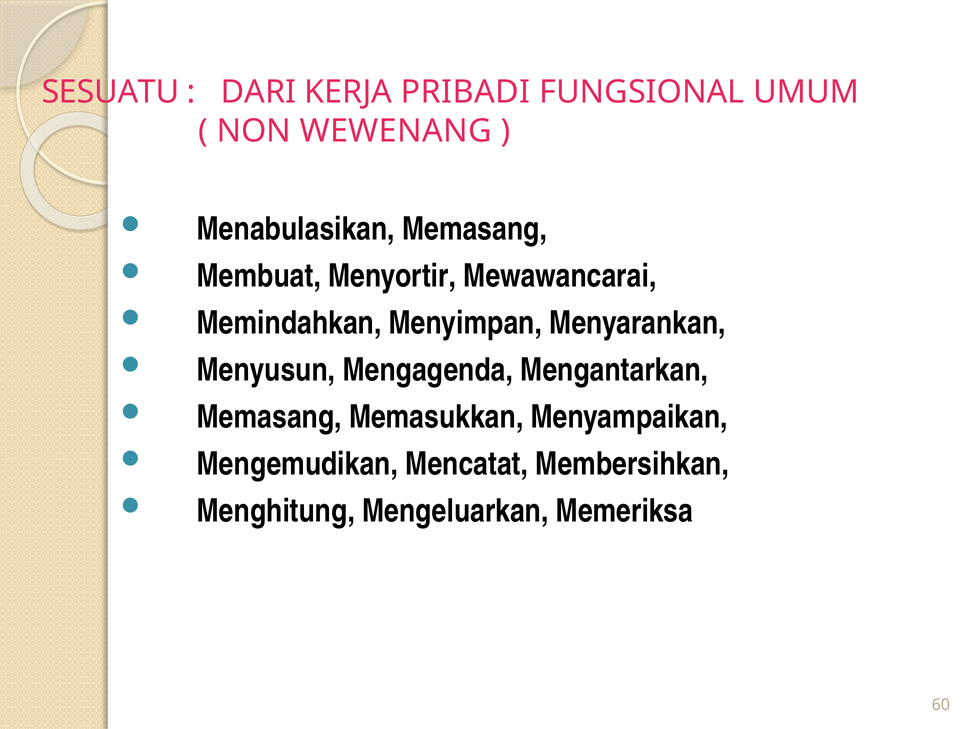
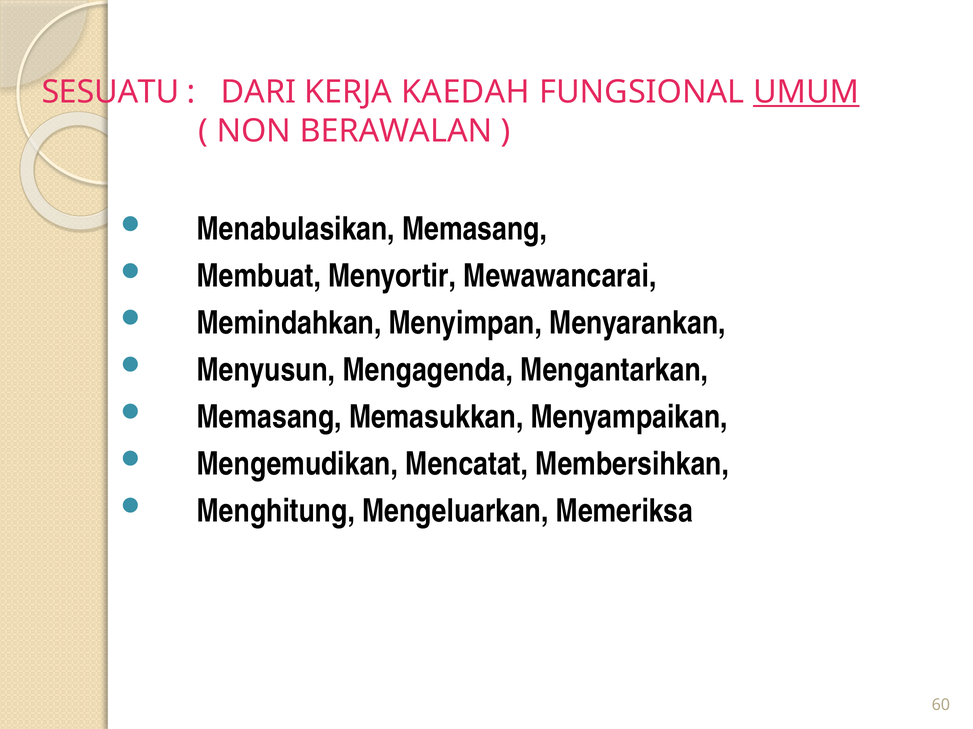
PRIBADI: PRIBADI -> KAEDAH
UMUM underline: none -> present
WEWENANG: WEWENANG -> BERAWALAN
